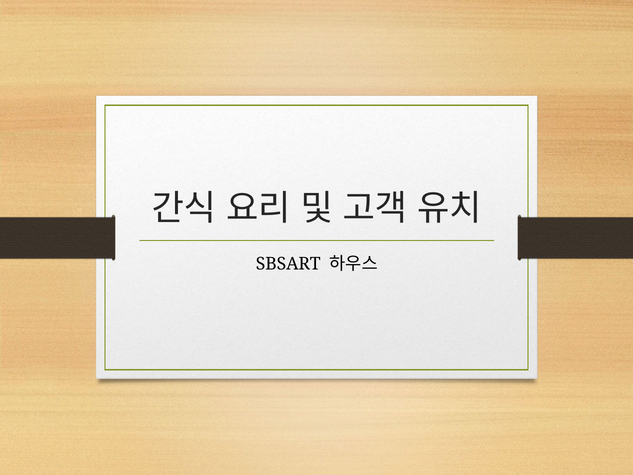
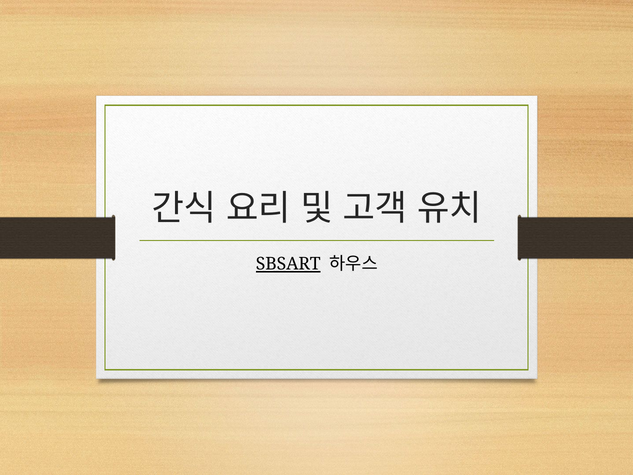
SBSART underline: none -> present
